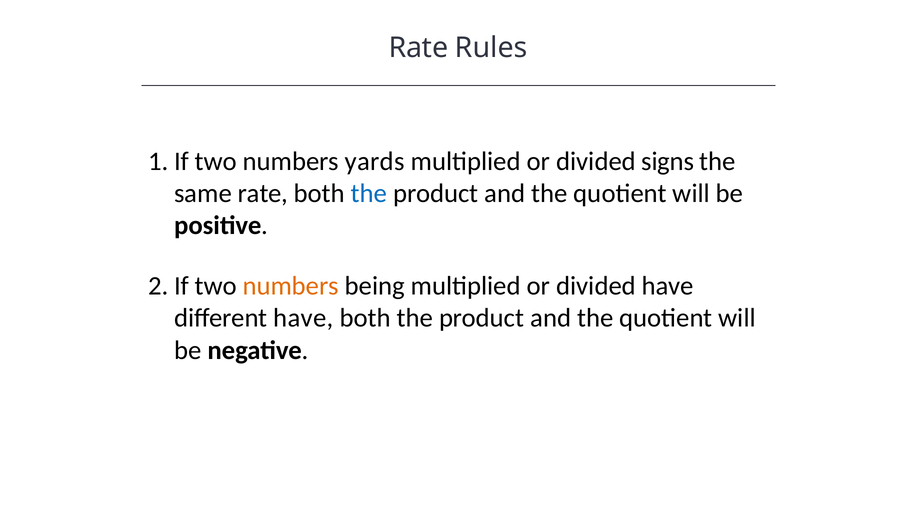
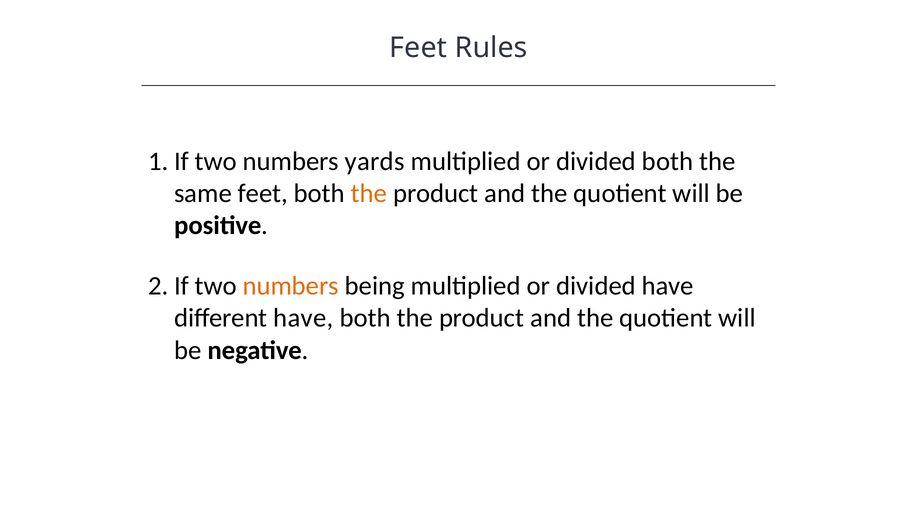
Rate at (418, 48): Rate -> Feet
divided signs: signs -> both
same rate: rate -> feet
the at (369, 193) colour: blue -> orange
